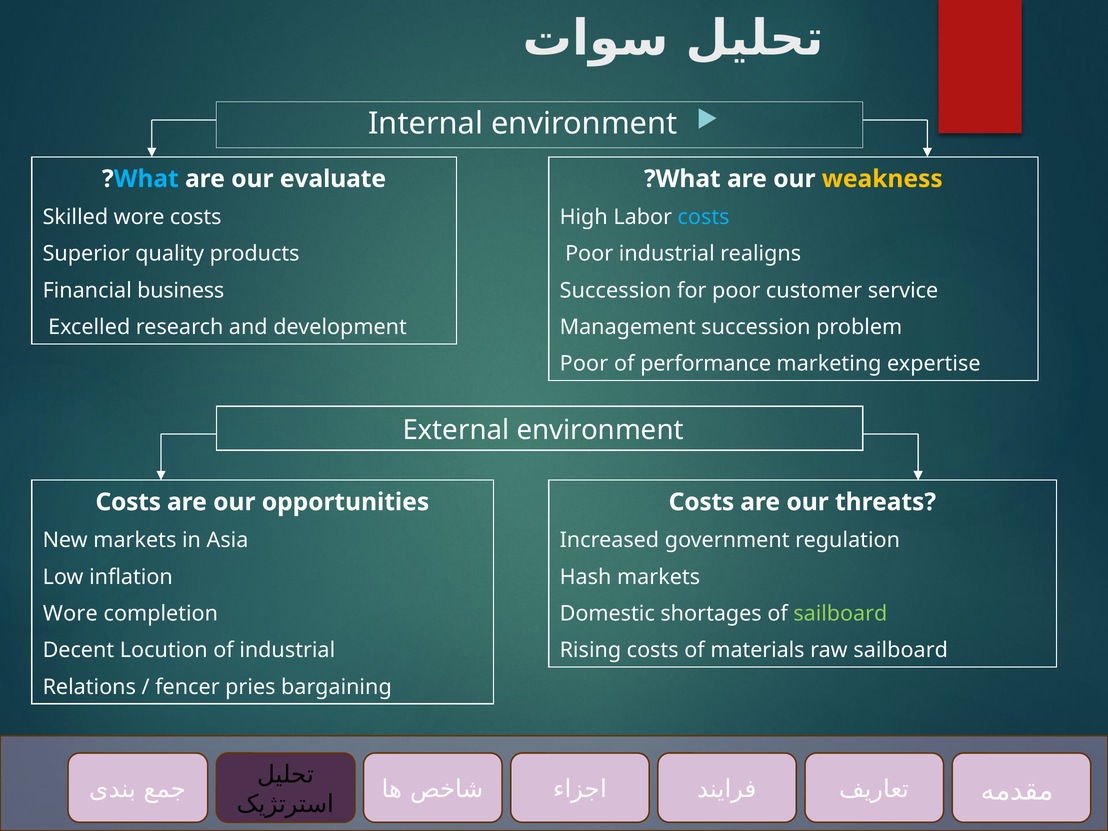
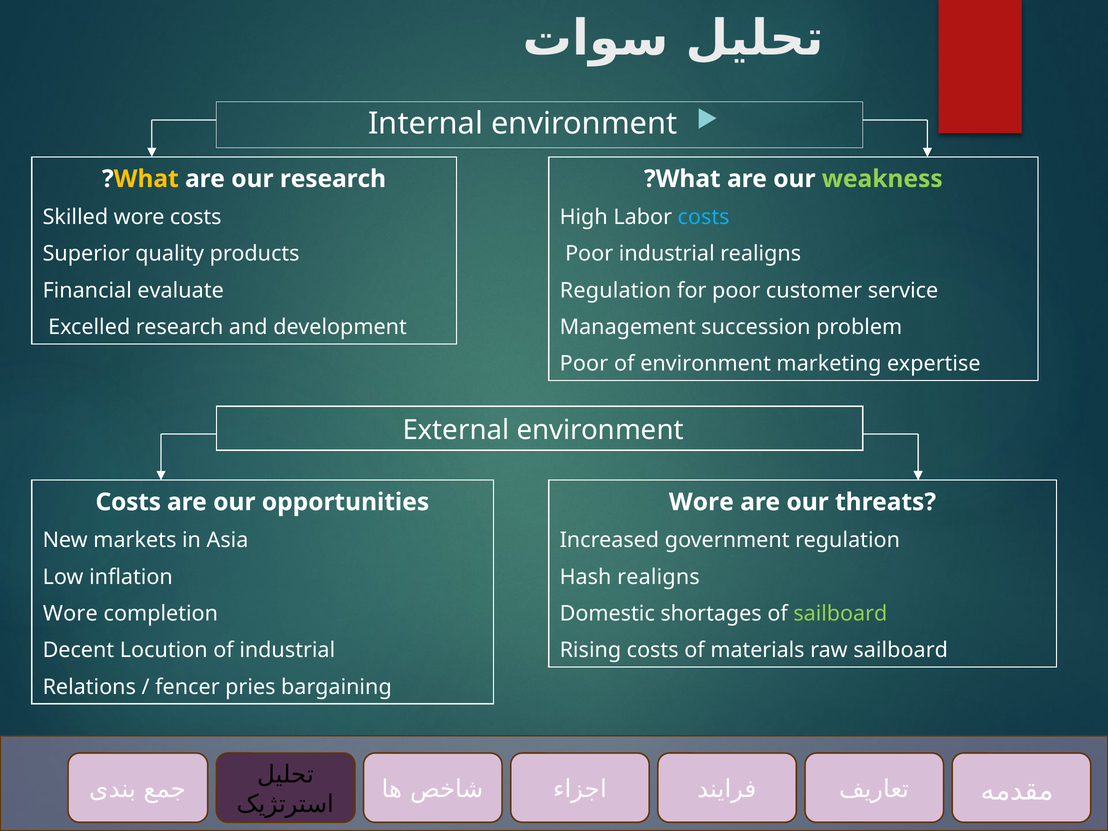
What at (146, 179) colour: light blue -> yellow
our evaluate: evaluate -> research
weakness colour: yellow -> light green
business: business -> evaluate
Succession at (616, 290): Succession -> Regulation
of performance: performance -> environment
Costs at (701, 502): Costs -> Wore
Hash markets: markets -> realigns
